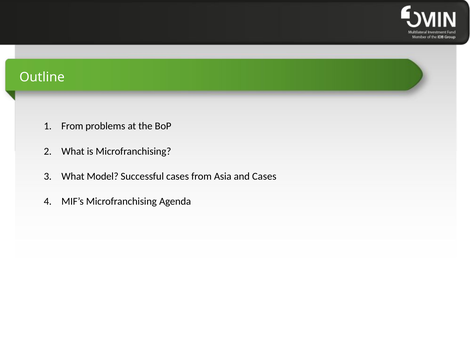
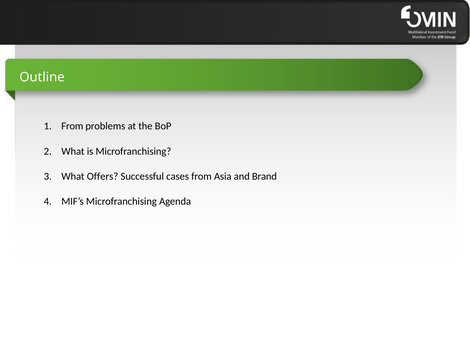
Model: Model -> Offers
and Cases: Cases -> Brand
